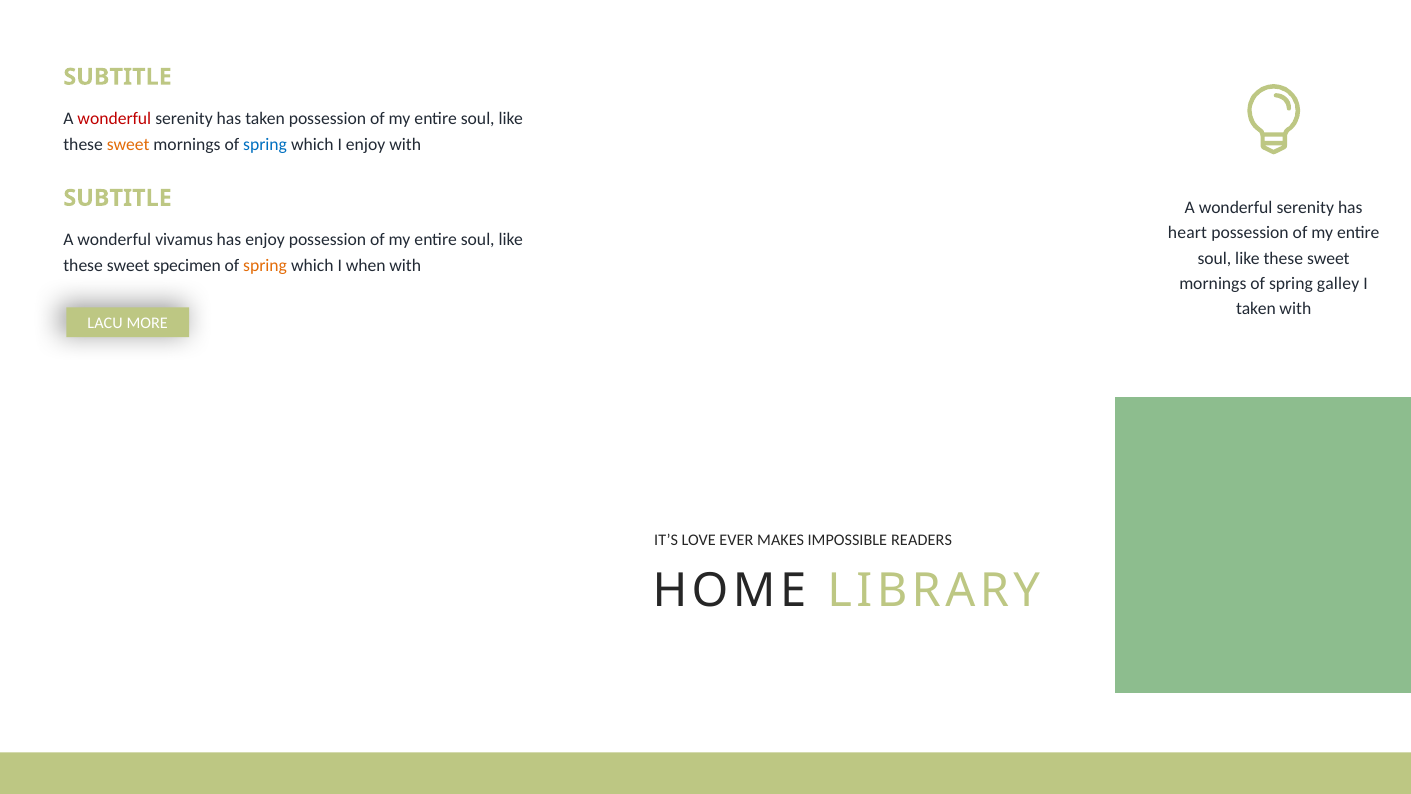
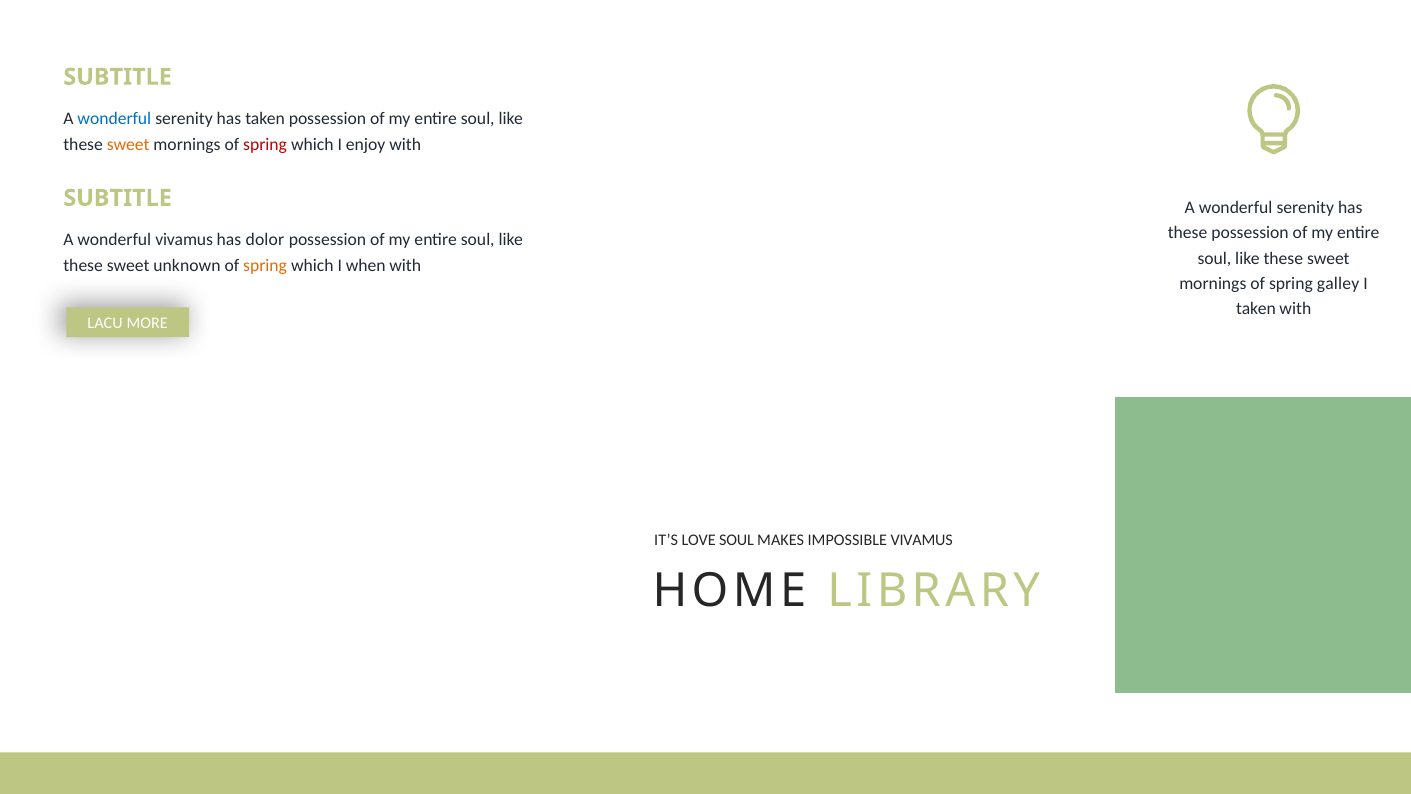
wonderful at (114, 119) colour: red -> blue
spring at (265, 144) colour: blue -> red
heart at (1188, 233): heart -> these
has enjoy: enjoy -> dolor
specimen: specimen -> unknown
LOVE EVER: EVER -> SOUL
IMPOSSIBLE READERS: READERS -> VIVAMUS
